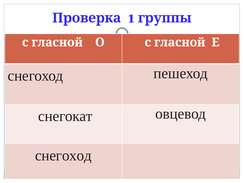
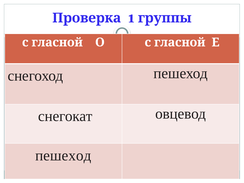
снегоход at (63, 155): снегоход -> пешеход
